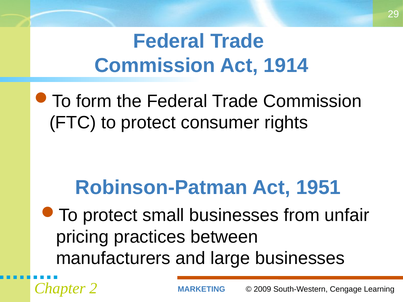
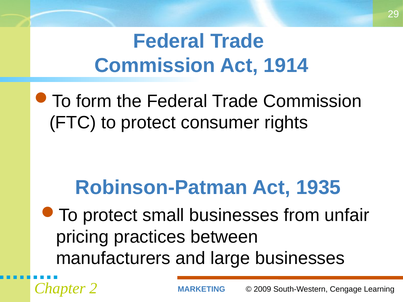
1951: 1951 -> 1935
